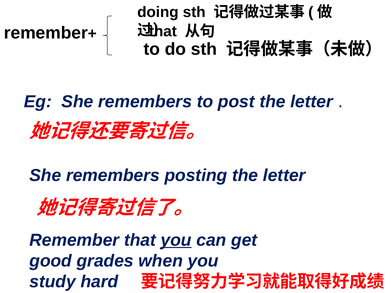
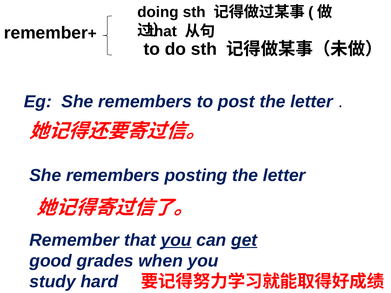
get underline: none -> present
